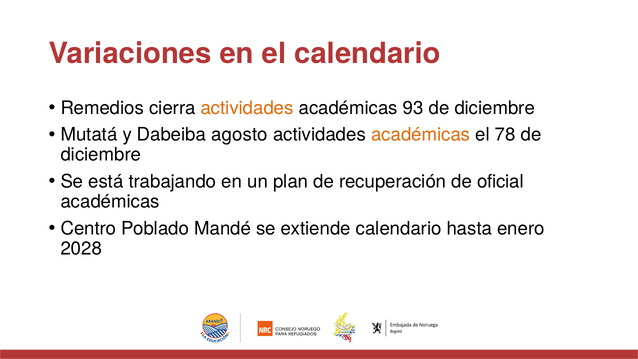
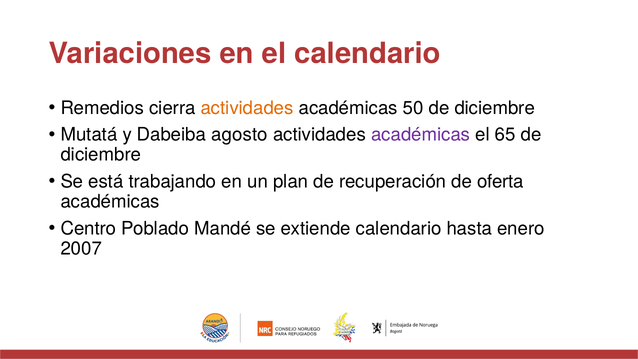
93: 93 -> 50
académicas at (421, 135) colour: orange -> purple
78: 78 -> 65
oficial: oficial -> oferta
2028: 2028 -> 2007
